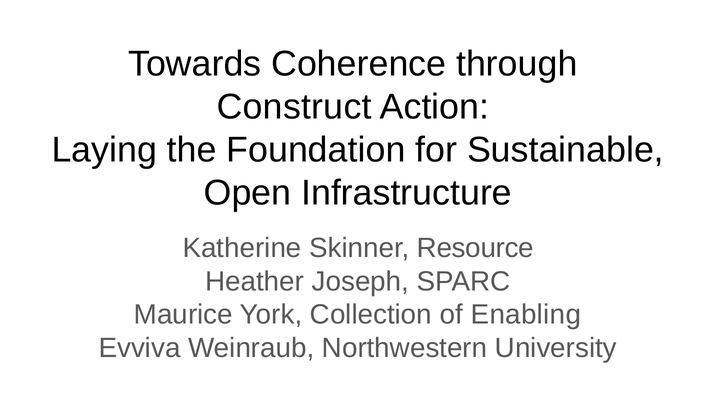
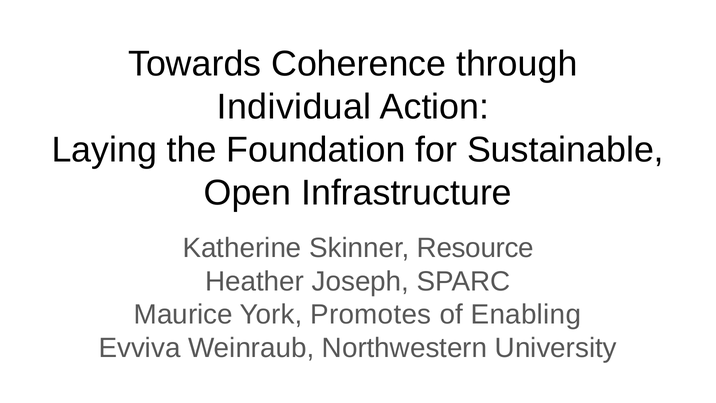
Construct: Construct -> Individual
Collection: Collection -> Promotes
